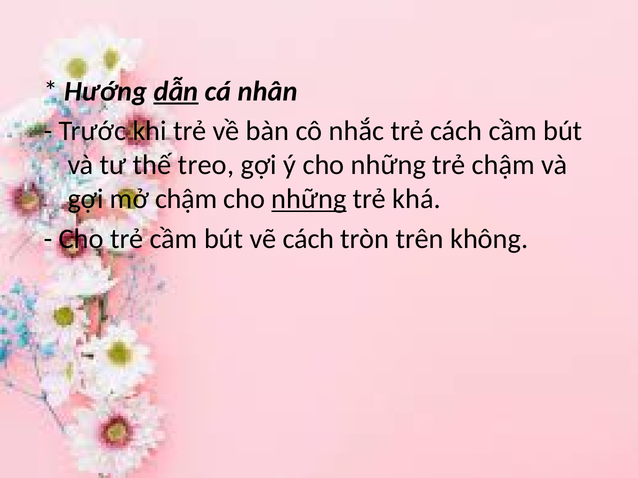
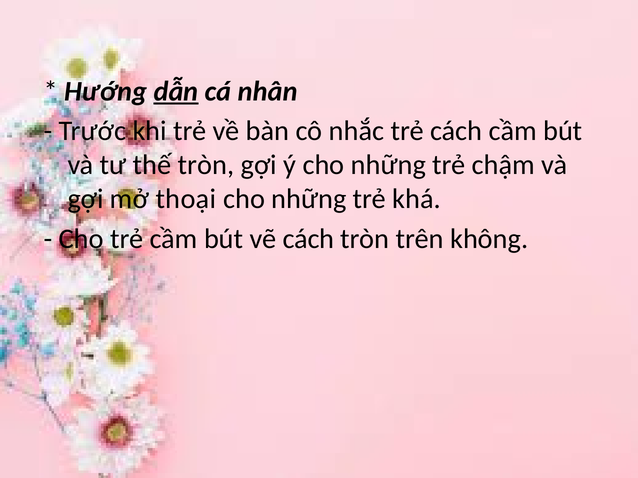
thế treo: treo -> tròn
mở chậm: chậm -> thoại
những at (309, 199) underline: present -> none
